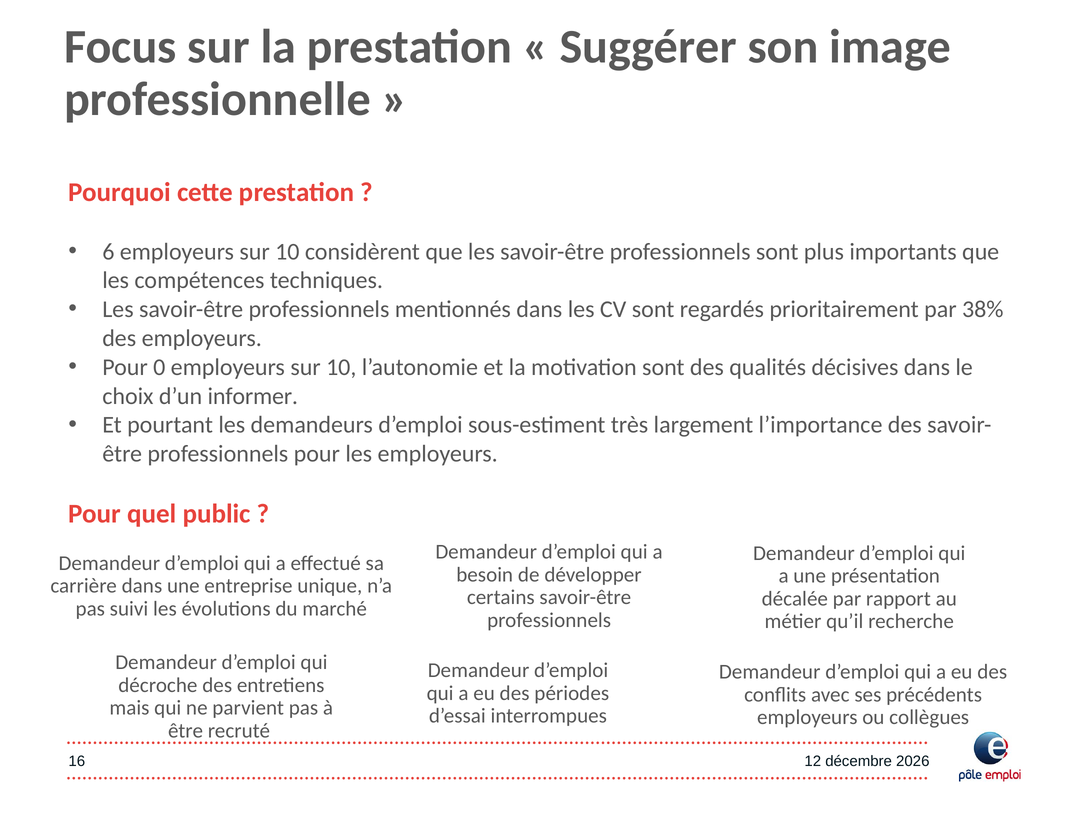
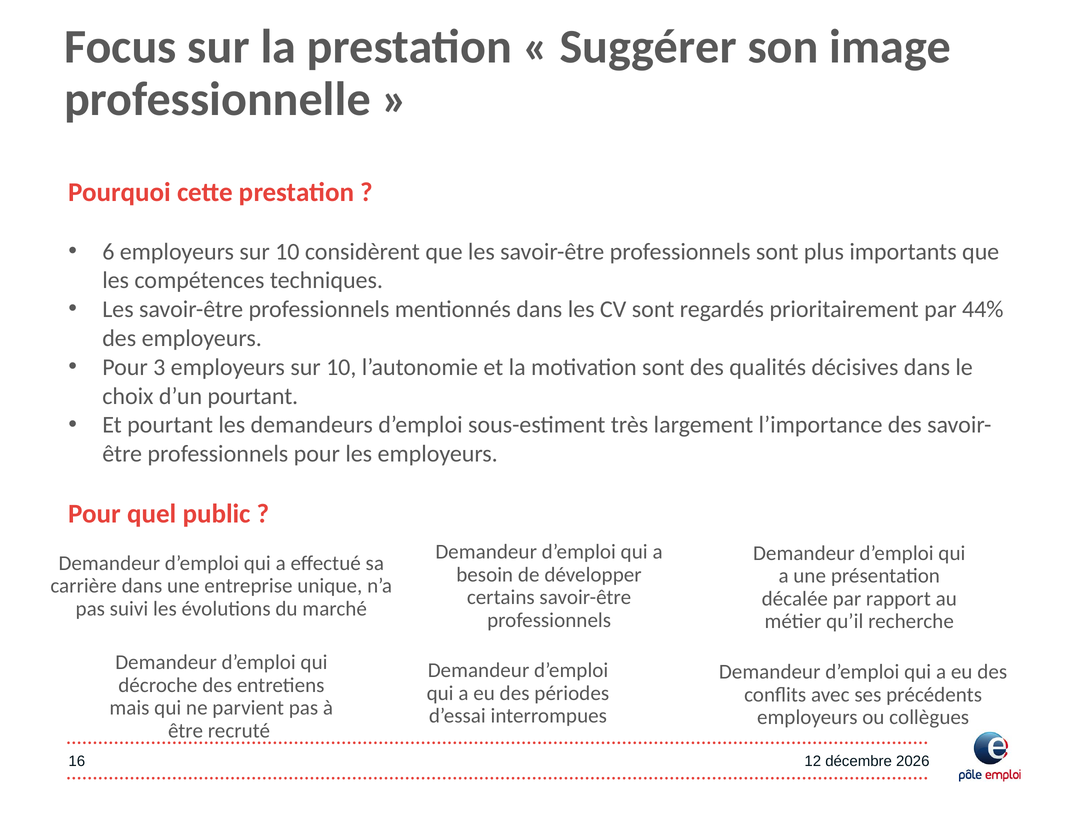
38%: 38% -> 44%
0: 0 -> 3
d’un informer: informer -> pourtant
